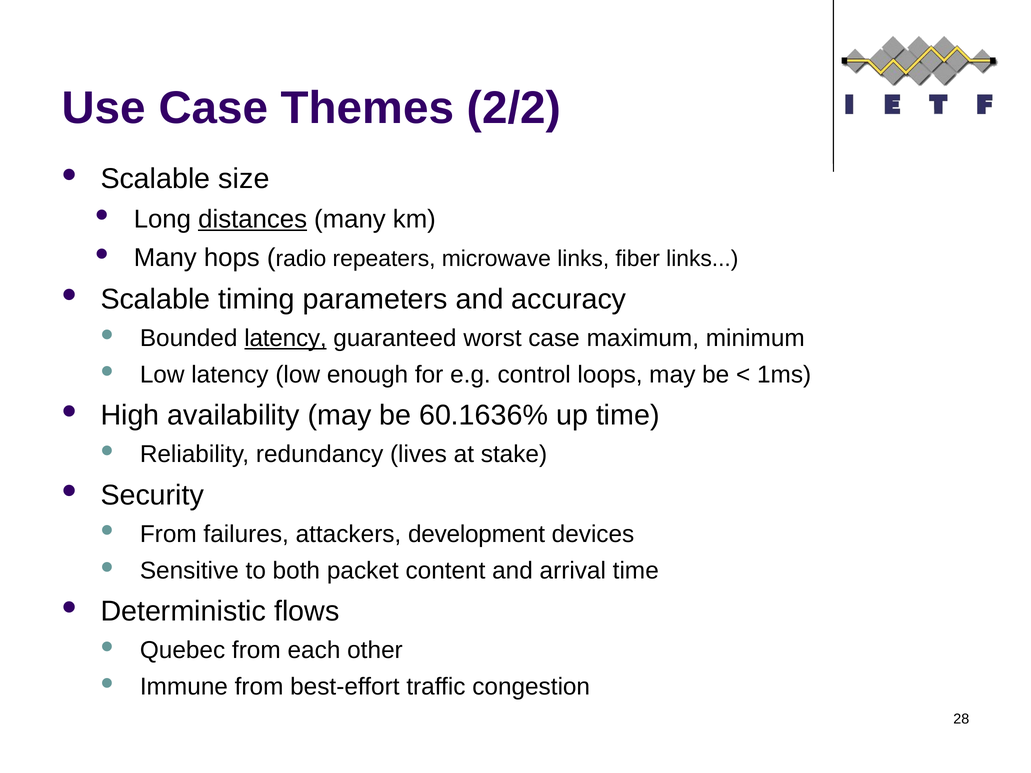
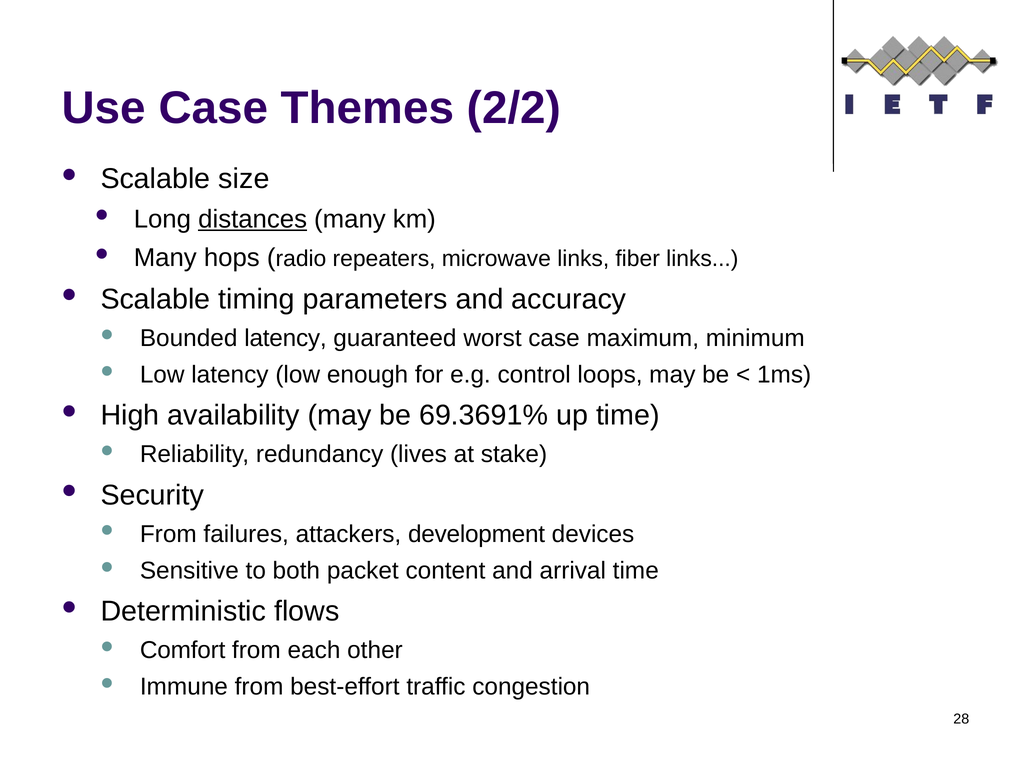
latency at (285, 338) underline: present -> none
60.1636%: 60.1636% -> 69.3691%
Quebec: Quebec -> Comfort
